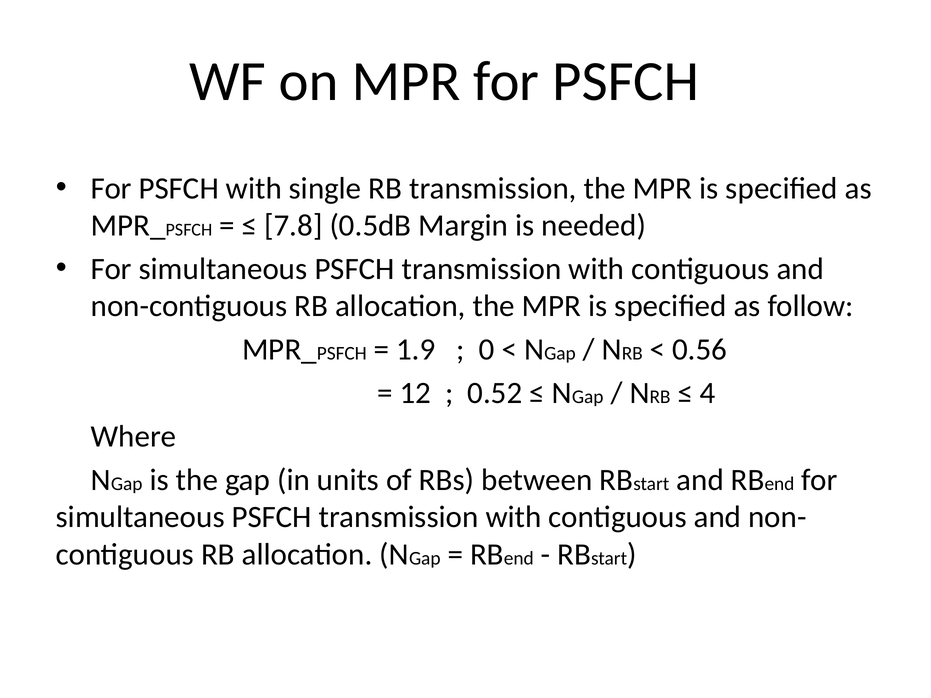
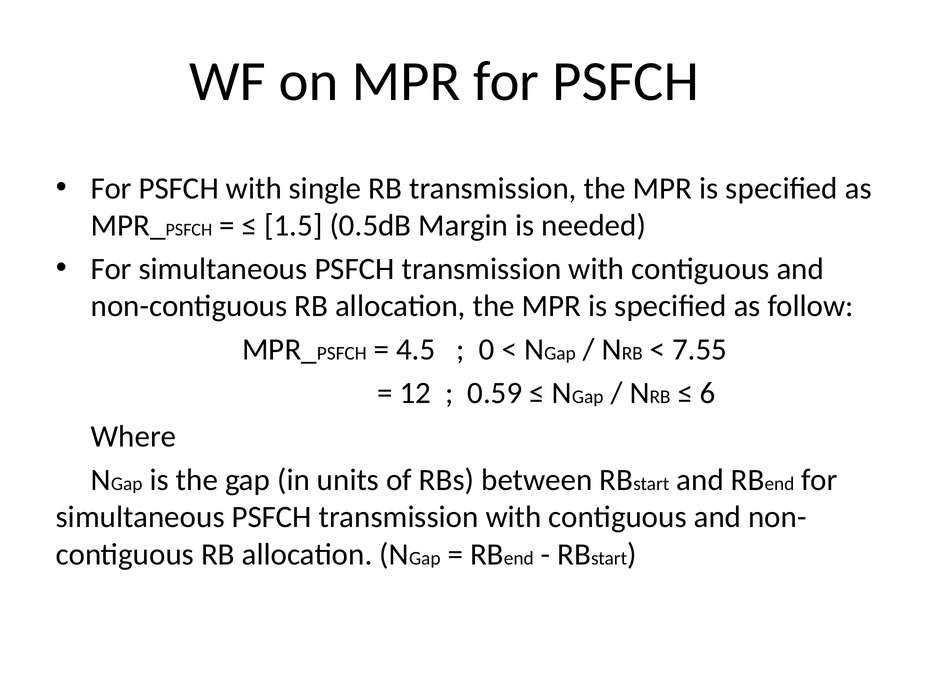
7.8: 7.8 -> 1.5
1.9: 1.9 -> 4.5
0.56: 0.56 -> 7.55
0.52: 0.52 -> 0.59
4: 4 -> 6
